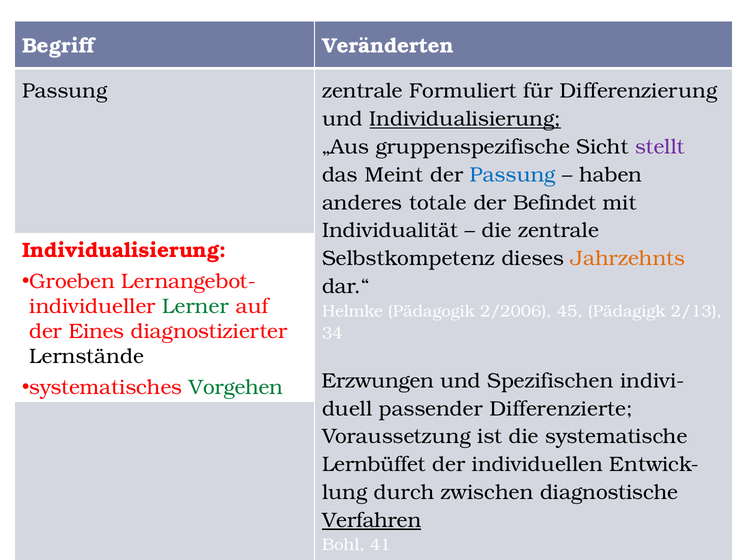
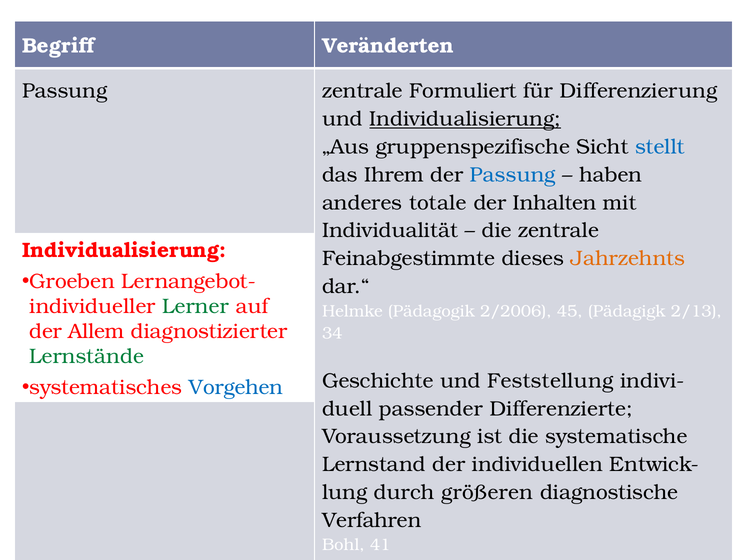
stellt colour: purple -> blue
Meint: Meint -> Ihrem
Befindet: Befindet -> Inhalten
Selbstkompetenz: Selbstkompetenz -> Feinabgestimmte
Eines: Eines -> Allem
Lernstände colour: black -> green
Erzwungen: Erzwungen -> Geschichte
Spezifischen: Spezifischen -> Feststellung
Vorgehen colour: green -> blue
Lernbüffet: Lernbüffet -> Lernstand
zwischen: zwischen -> größeren
Verfahren underline: present -> none
